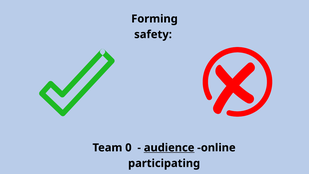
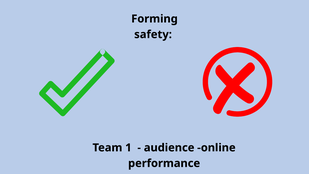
0: 0 -> 1
audience underline: present -> none
participating: participating -> performance
